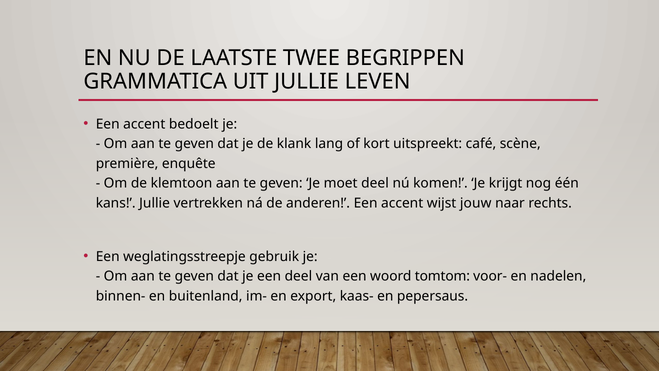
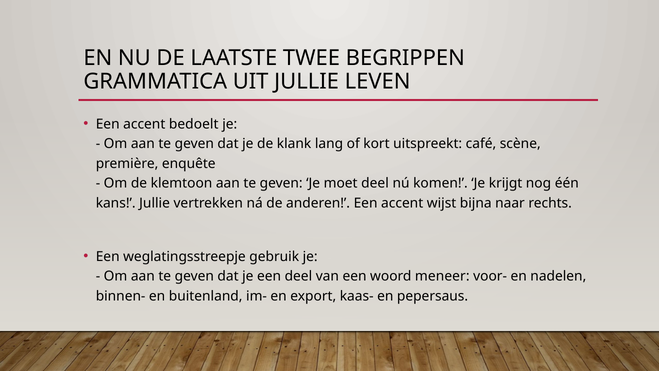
jouw: jouw -> bijna
tomtom: tomtom -> meneer
